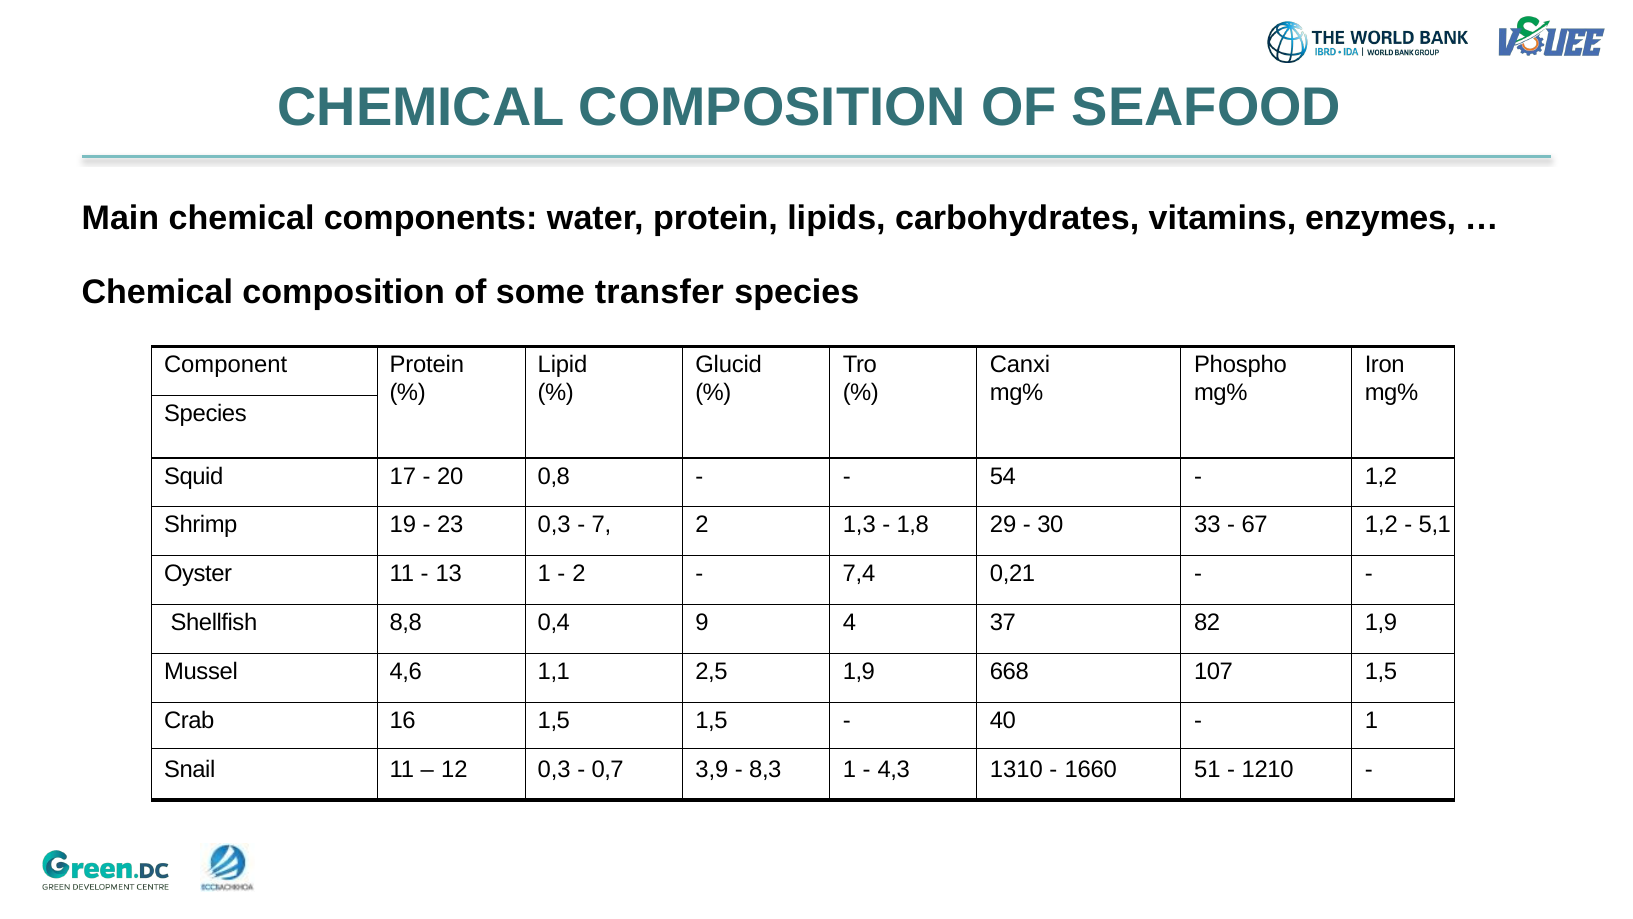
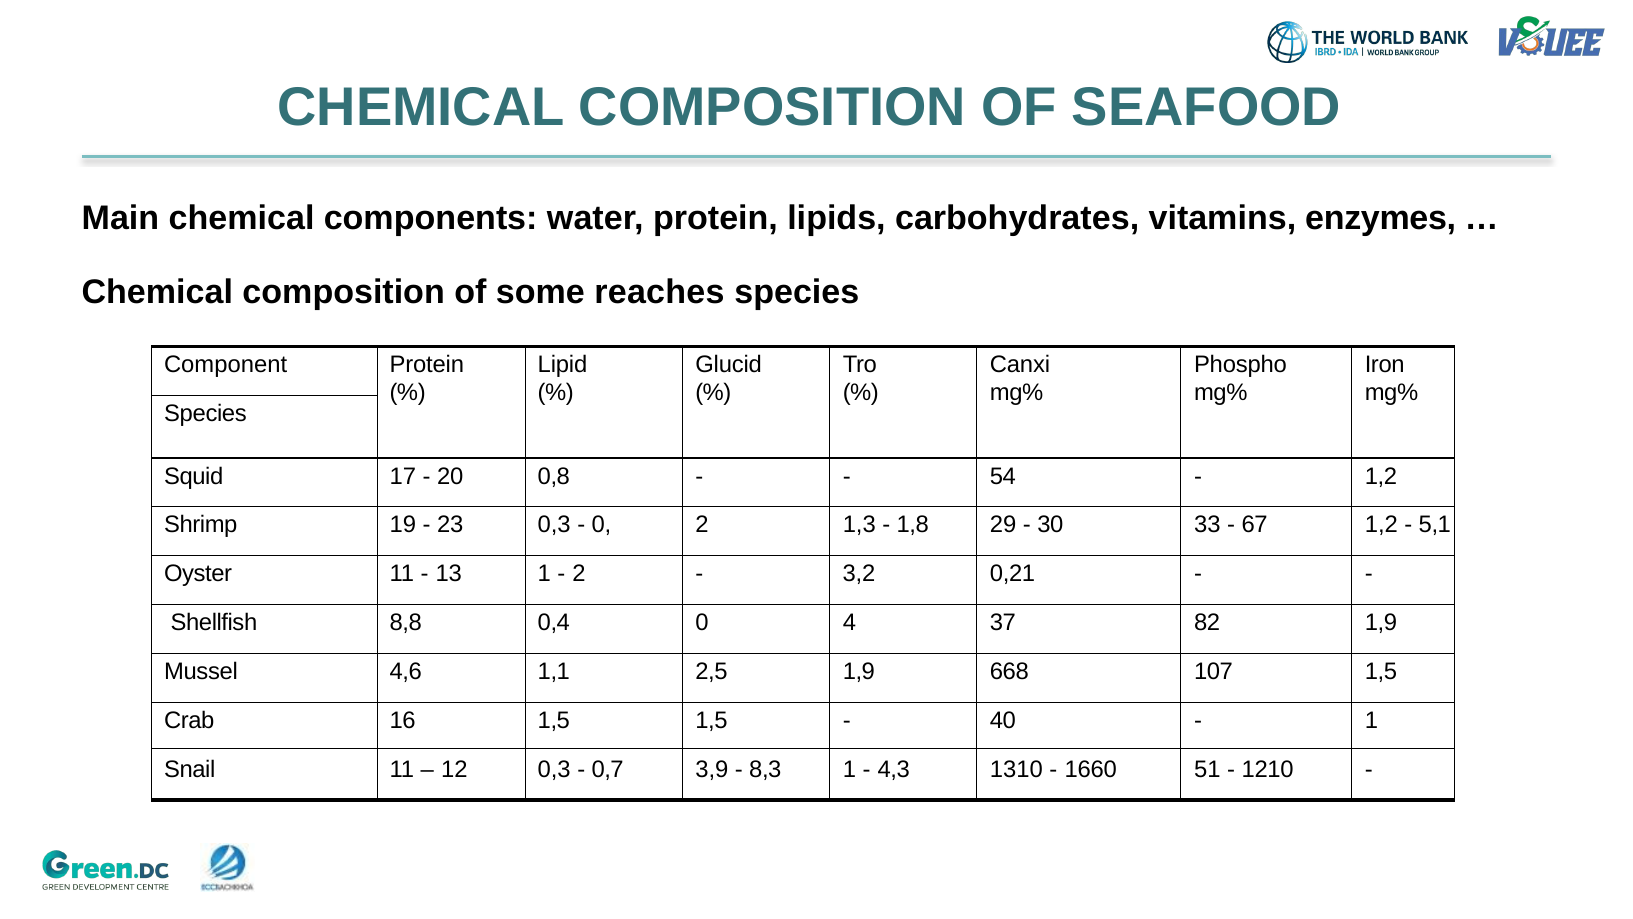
transfer: transfer -> reaches
7 at (601, 525): 7 -> 0
7,4: 7,4 -> 3,2
0,4 9: 9 -> 0
